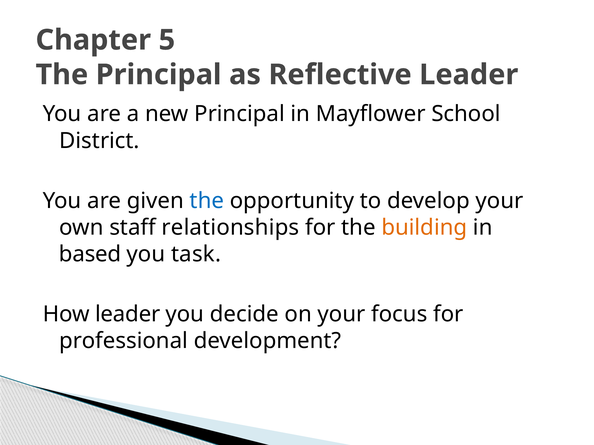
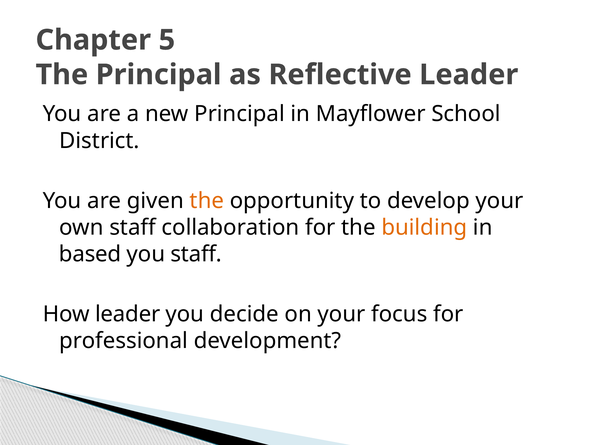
the at (207, 201) colour: blue -> orange
relationships: relationships -> collaboration
you task: task -> staff
